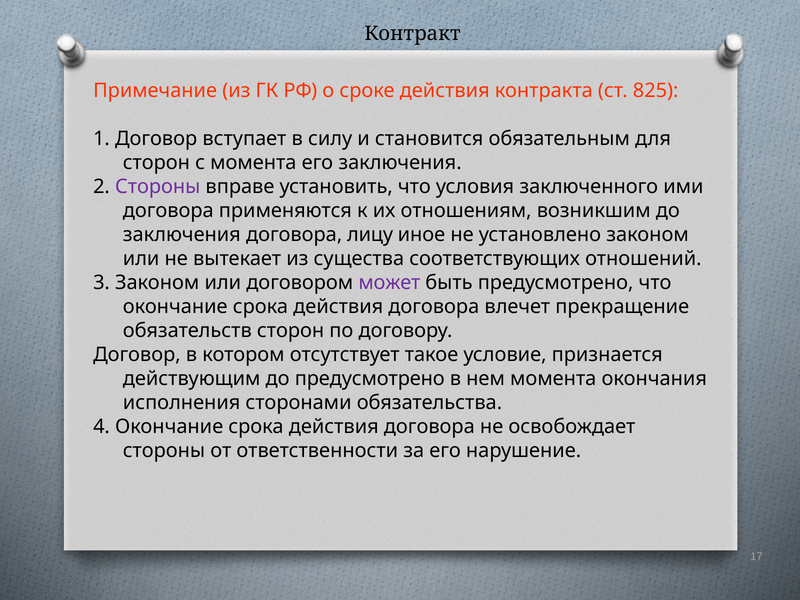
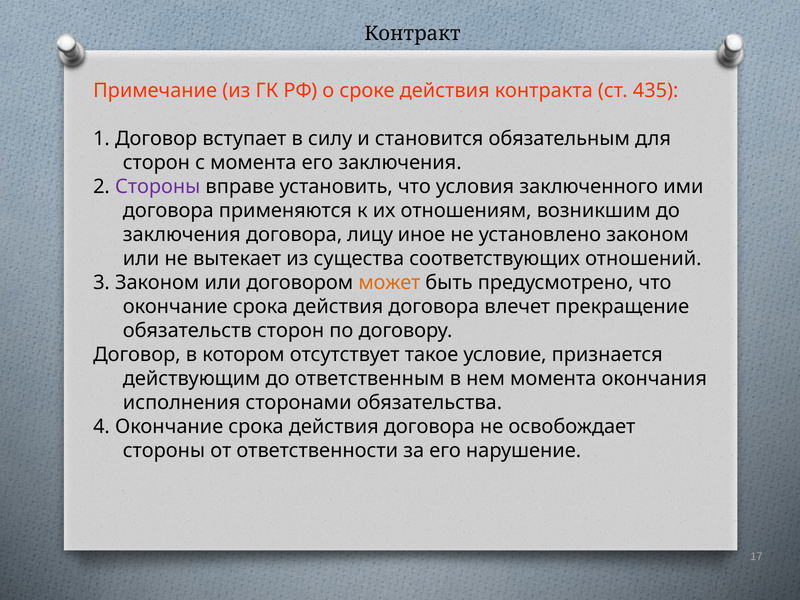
825: 825 -> 435
может colour: purple -> orange
до предусмотрено: предусмотрено -> ответственным
